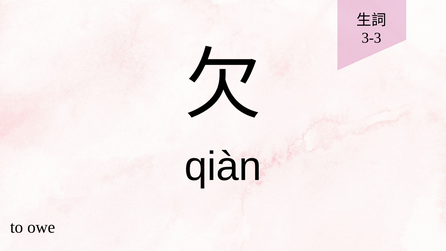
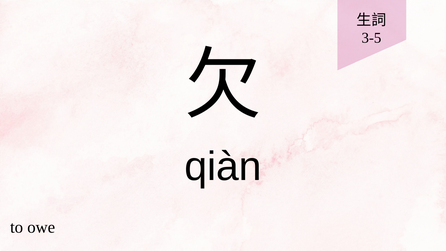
3-3: 3-3 -> 3-5
